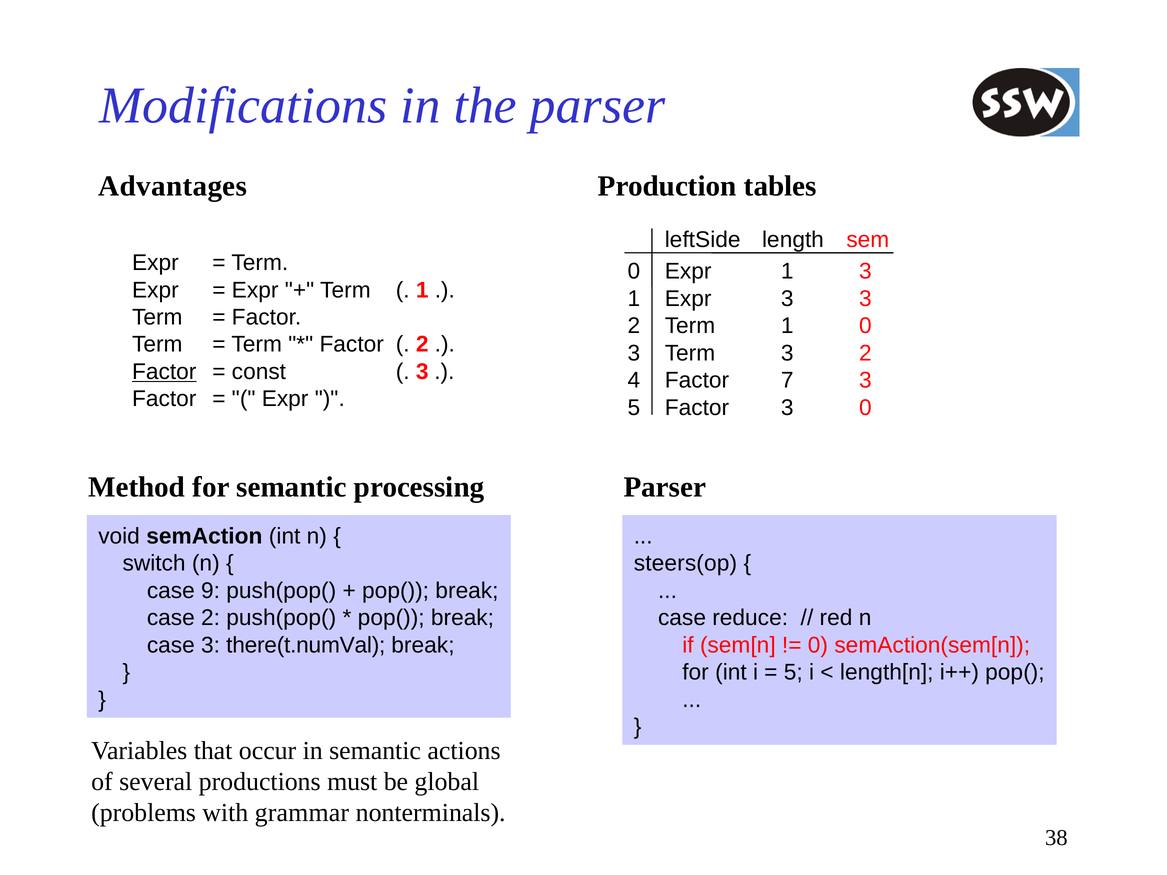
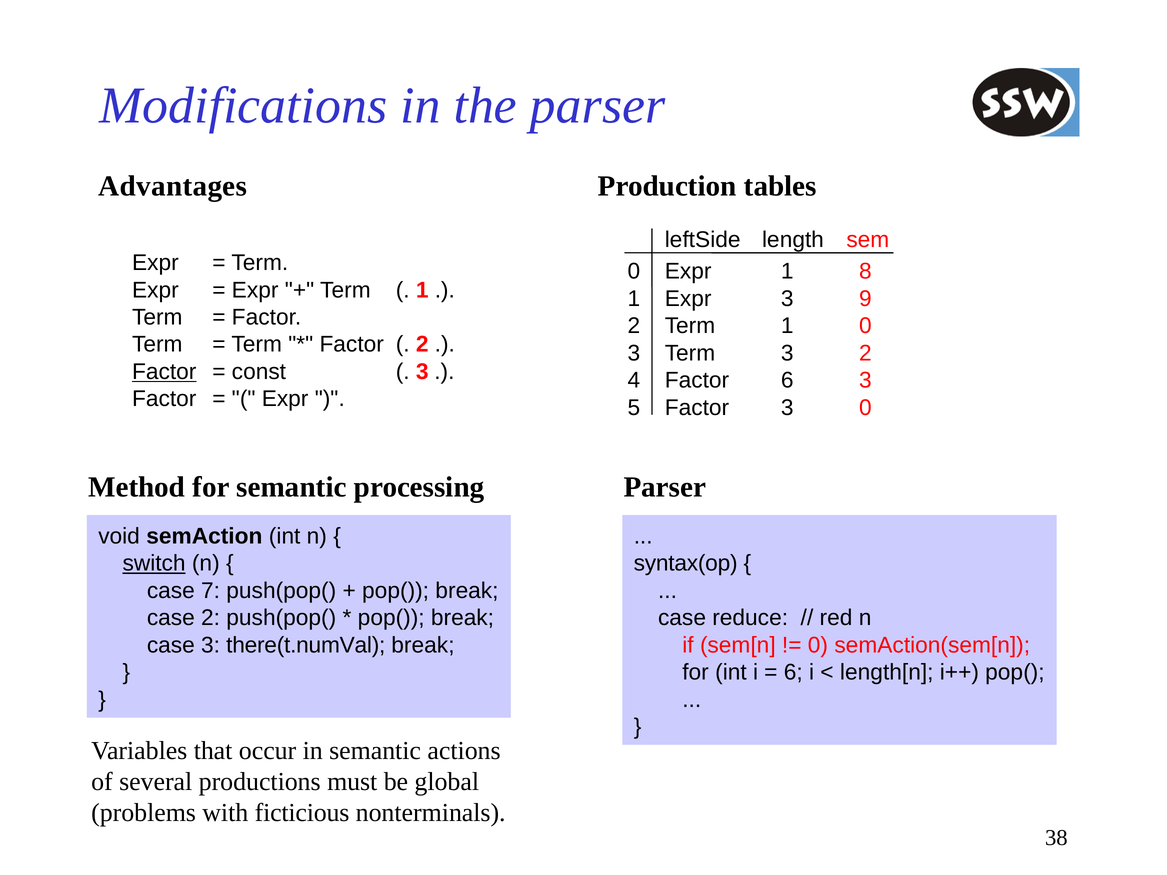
1 3: 3 -> 8
3 3: 3 -> 9
Factor 7: 7 -> 6
switch underline: none -> present
steers(op: steers(op -> syntax(op
9: 9 -> 7
5 at (793, 673): 5 -> 6
grammar: grammar -> ficticious
